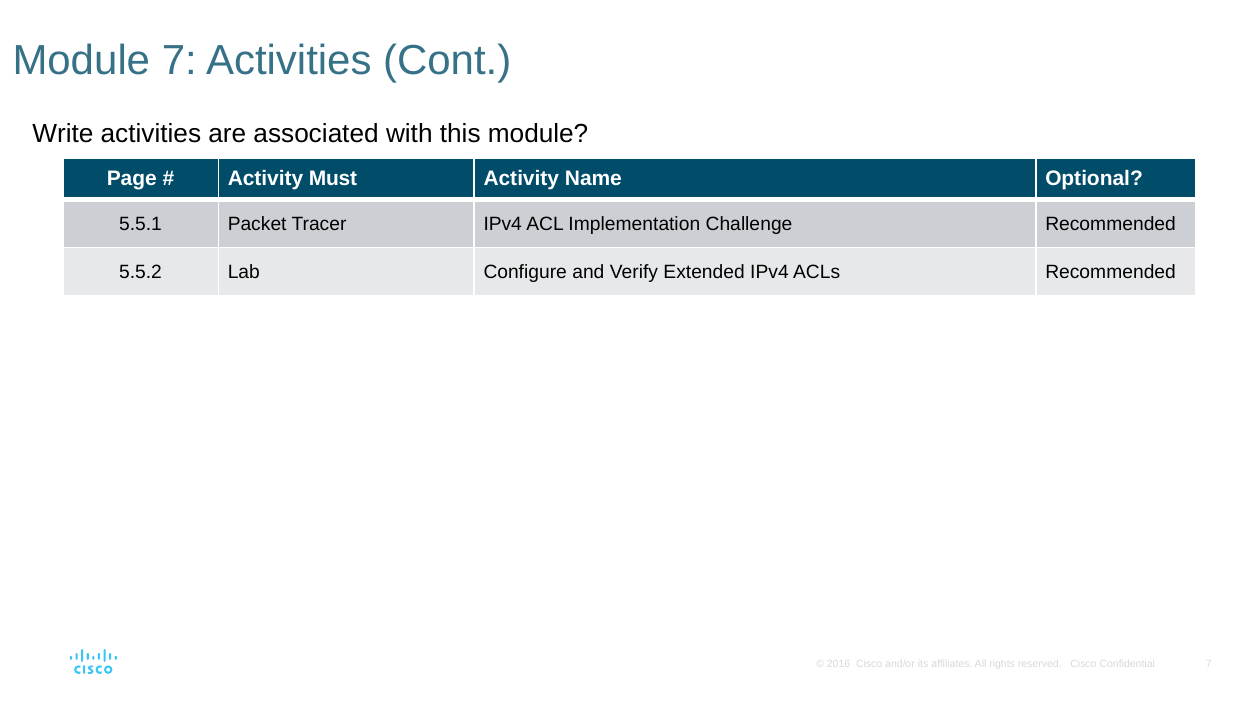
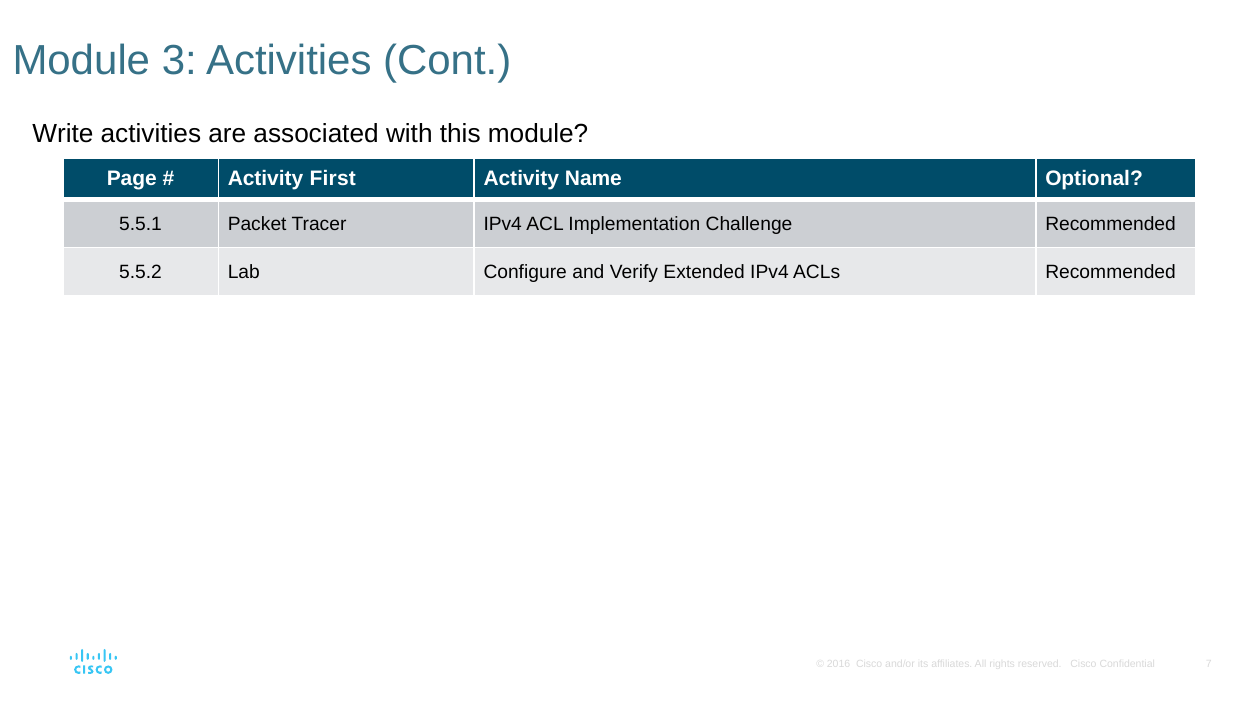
Module 7: 7 -> 3
Must: Must -> First
